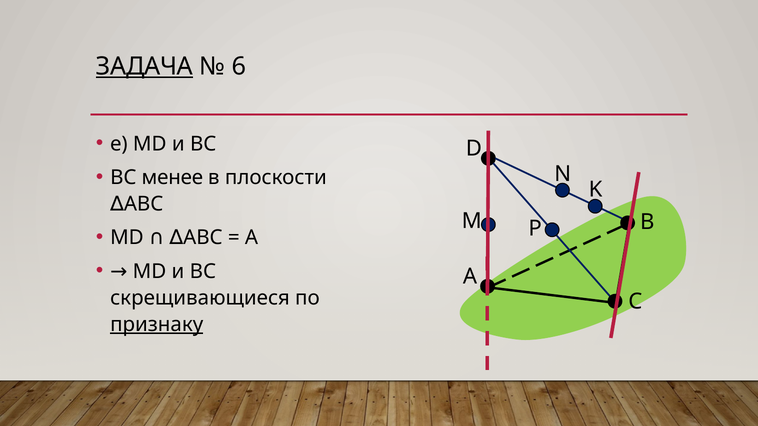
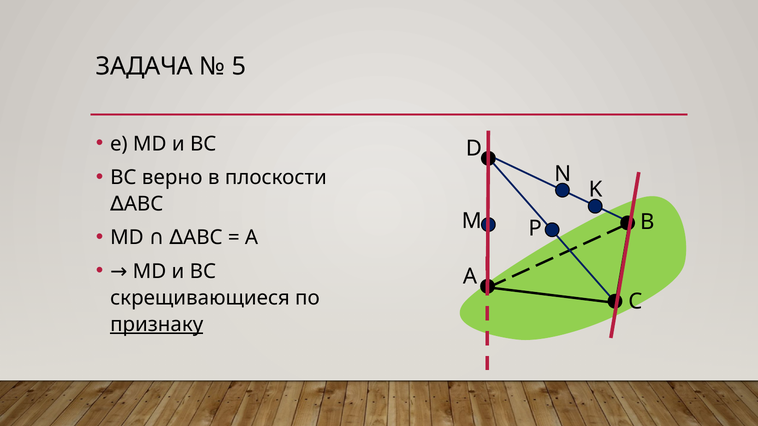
ЗАДАЧА underline: present -> none
6: 6 -> 5
менее: менее -> верно
